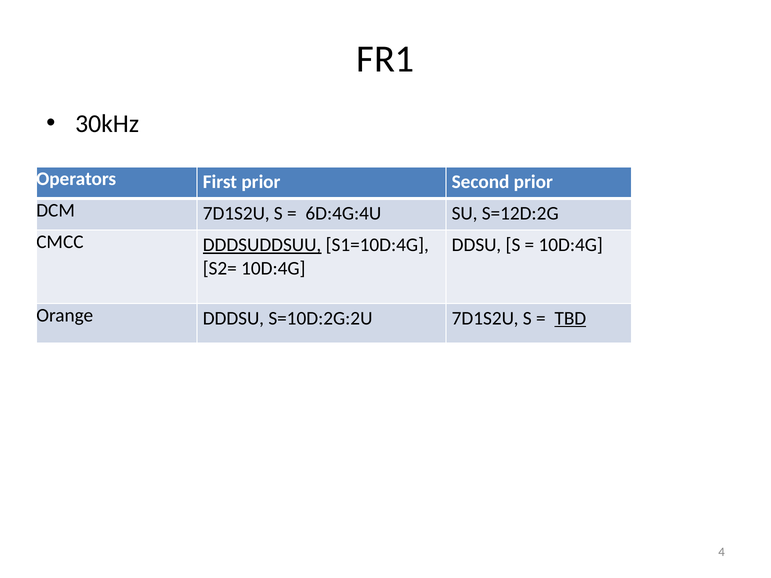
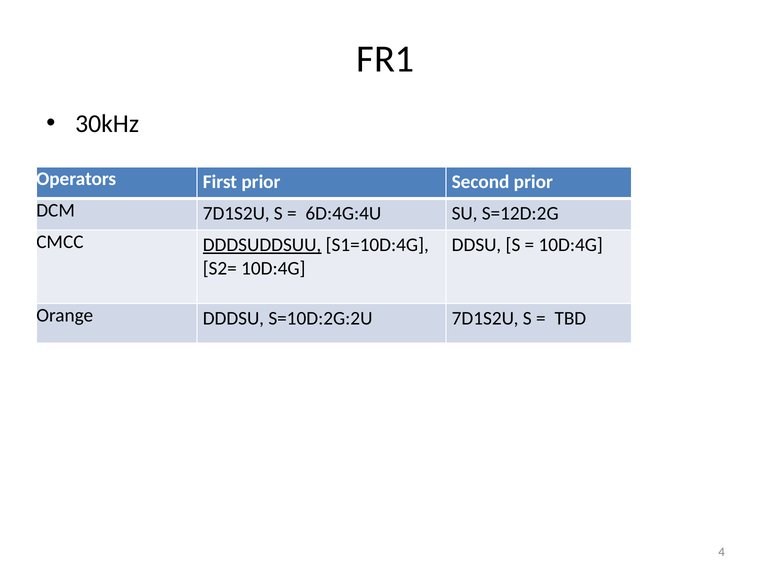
TBD underline: present -> none
